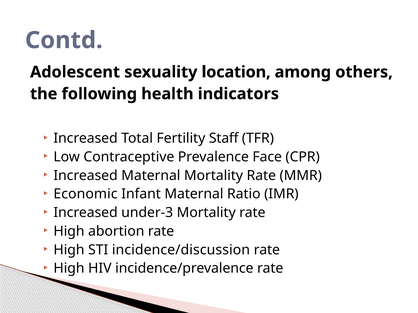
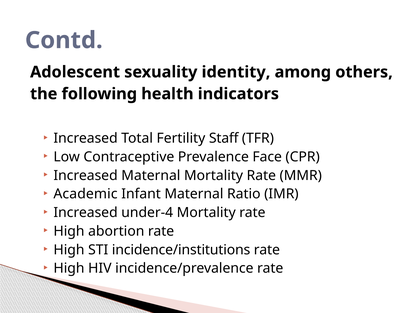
location: location -> identity
Economic: Economic -> Academic
under-3: under-3 -> under-4
incidence/discussion: incidence/discussion -> incidence/institutions
